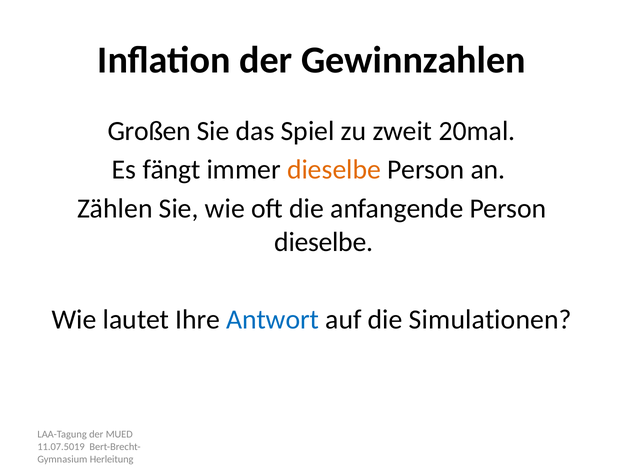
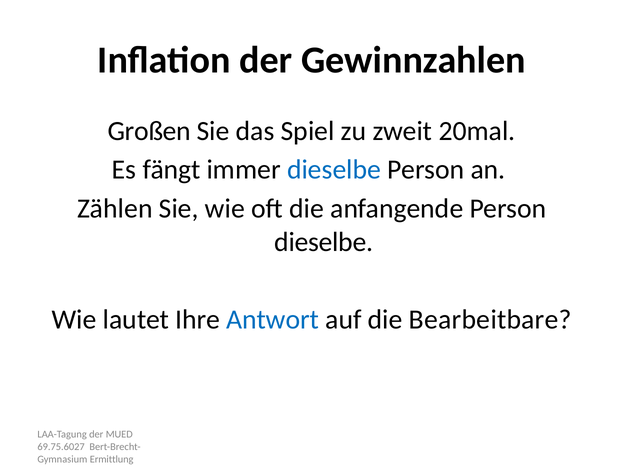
dieselbe at (334, 170) colour: orange -> blue
Simulationen: Simulationen -> Bearbeitbare
11.07.5019: 11.07.5019 -> 69.75.6027
Herleitung: Herleitung -> Ermittlung
